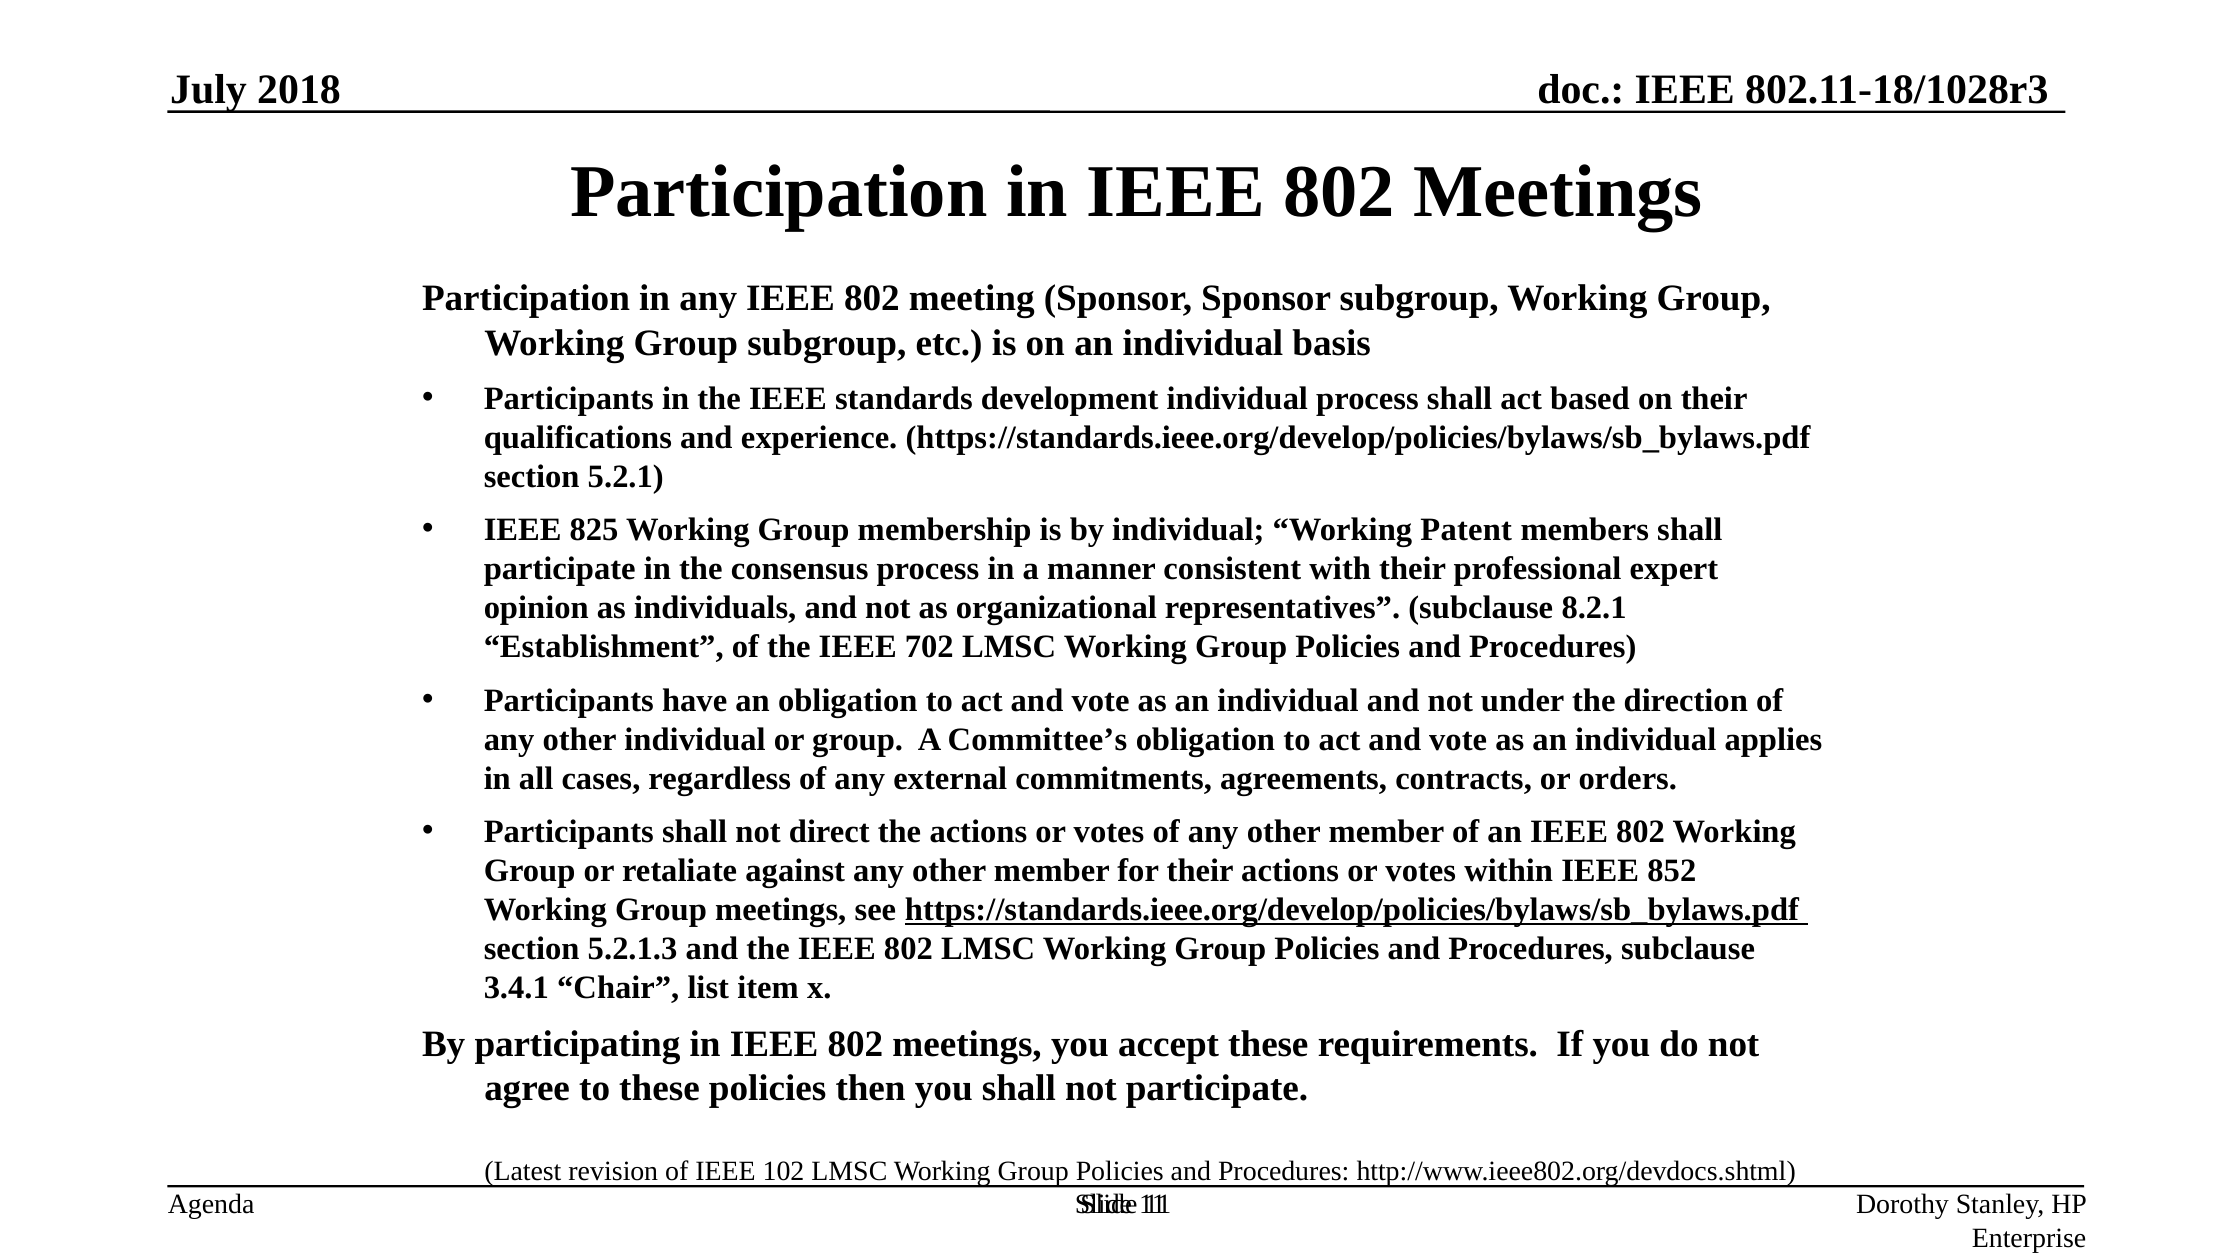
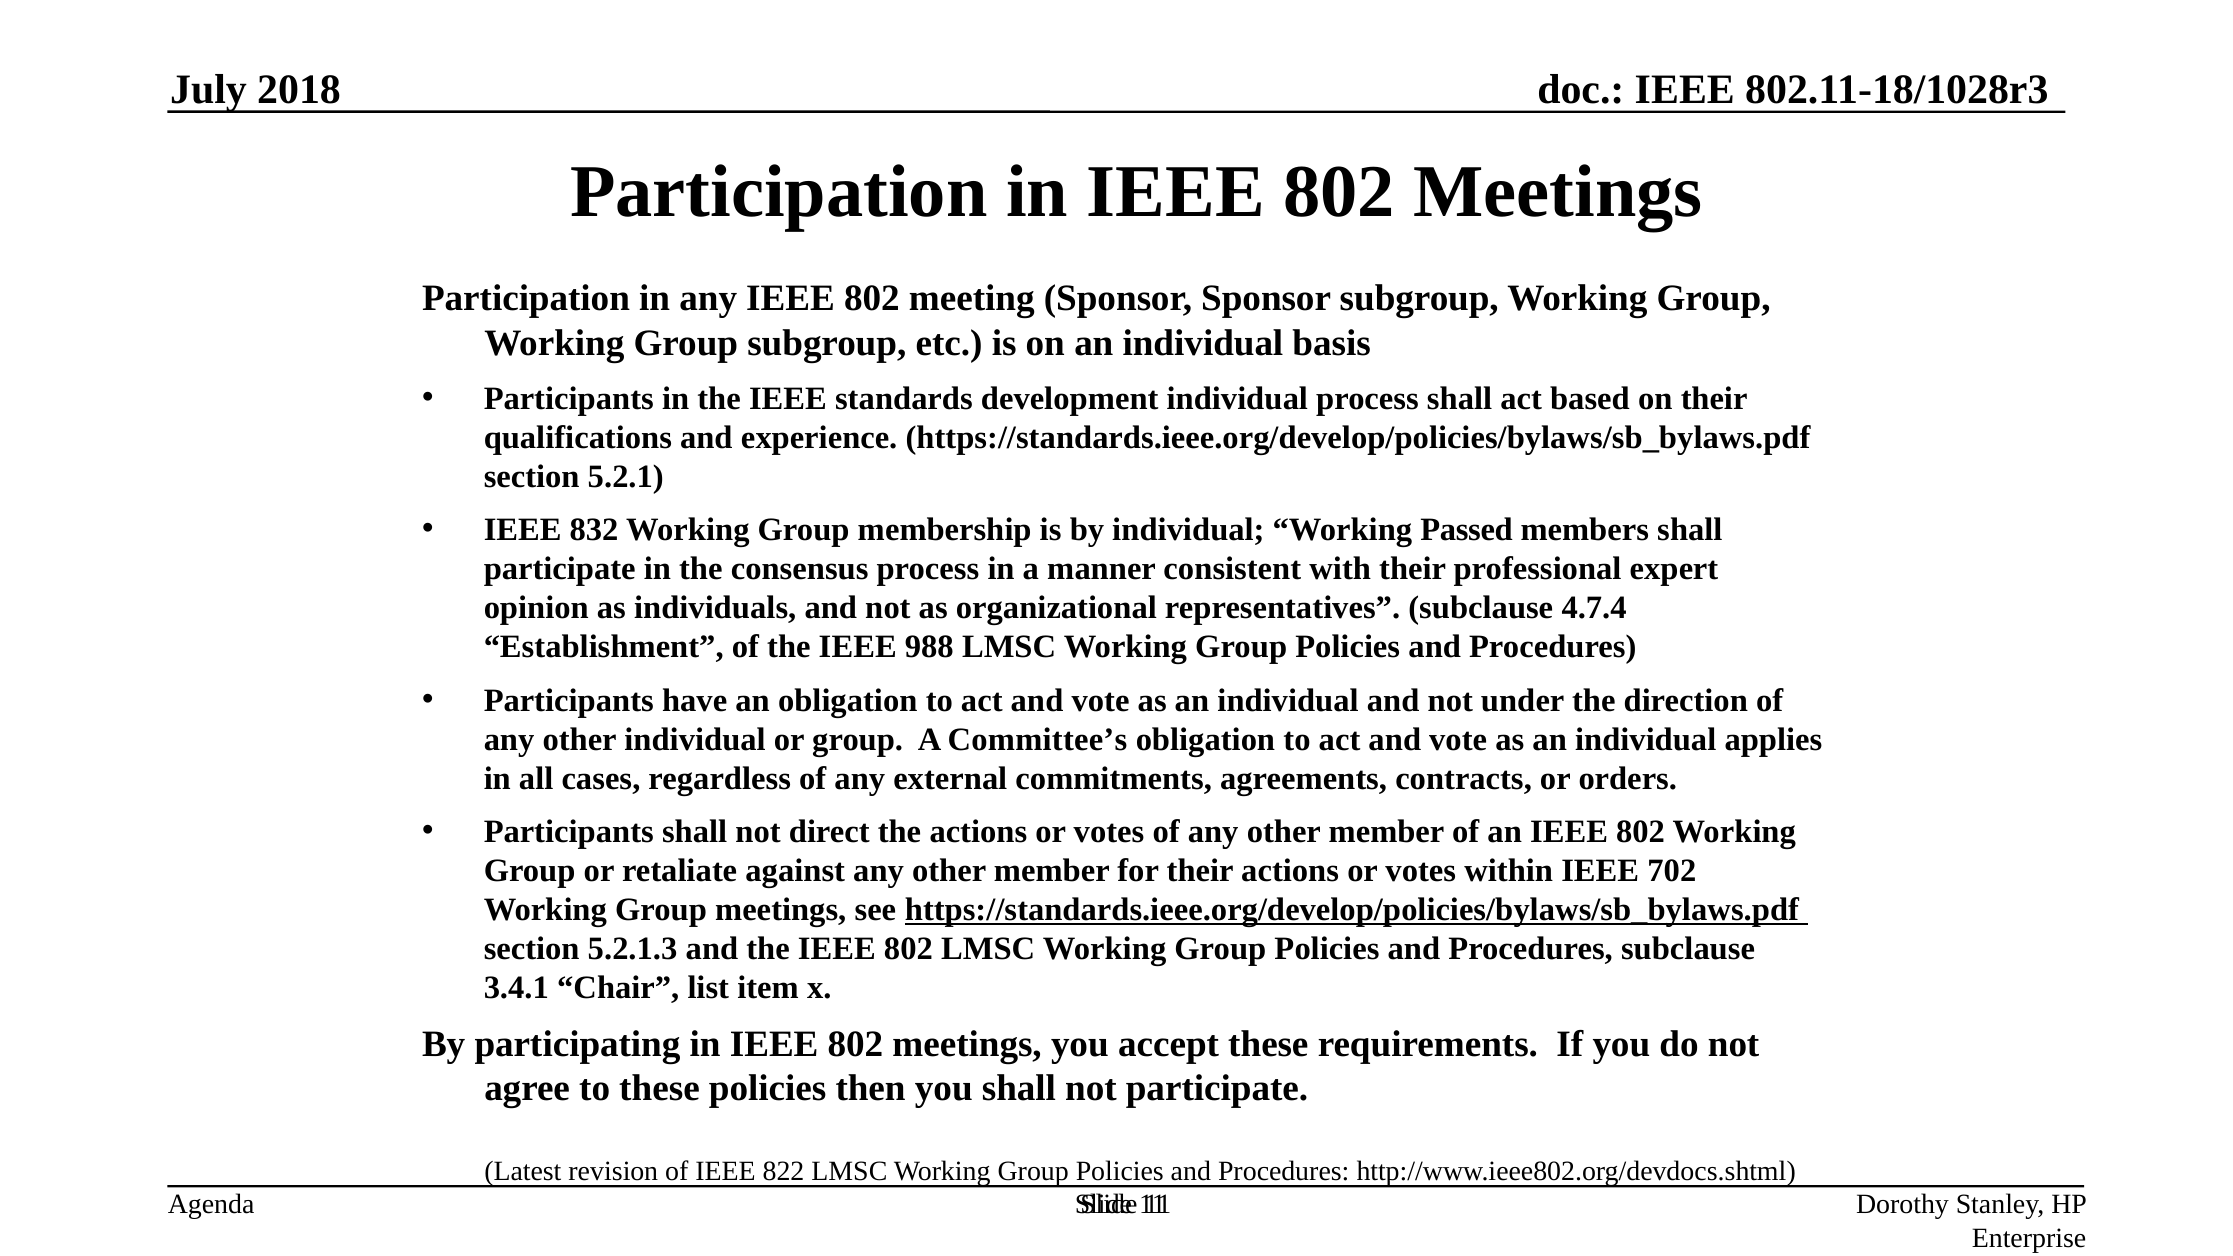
825: 825 -> 832
Patent: Patent -> Passed
8.2.1: 8.2.1 -> 4.7.4
702: 702 -> 988
852: 852 -> 702
102: 102 -> 822
